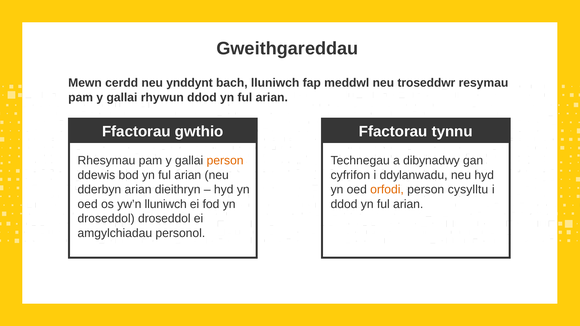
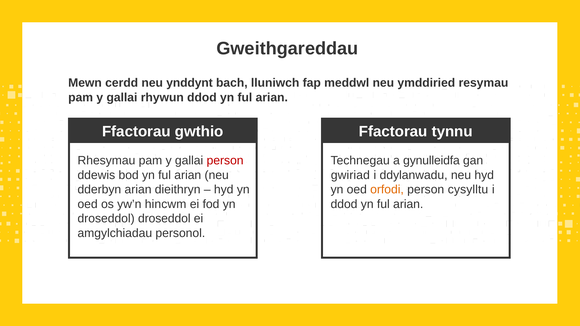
troseddwr: troseddwr -> ymddiried
person at (225, 161) colour: orange -> red
dibynadwy: dibynadwy -> gynulleidfa
cyfrifon: cyfrifon -> gwiriad
yw’n lluniwch: lluniwch -> hincwm
